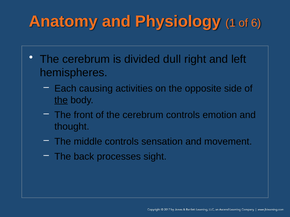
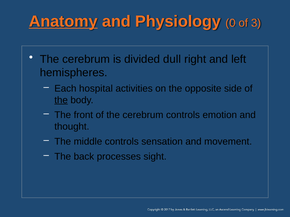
Anatomy underline: none -> present
1: 1 -> 0
6: 6 -> 3
causing: causing -> hospital
